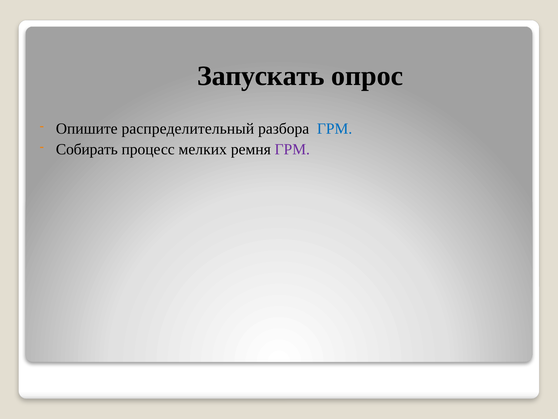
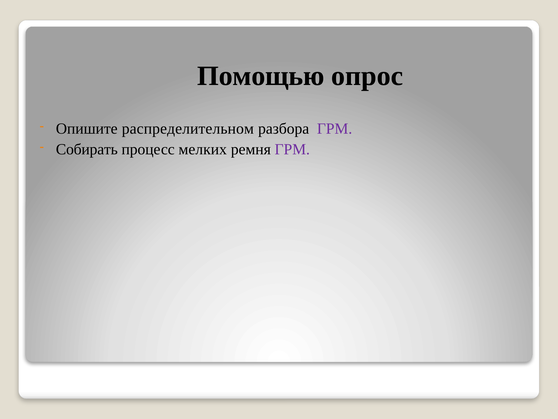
Запускать: Запускать -> Помощью
распределительный: распределительный -> распределительном
ГРМ at (335, 129) colour: blue -> purple
